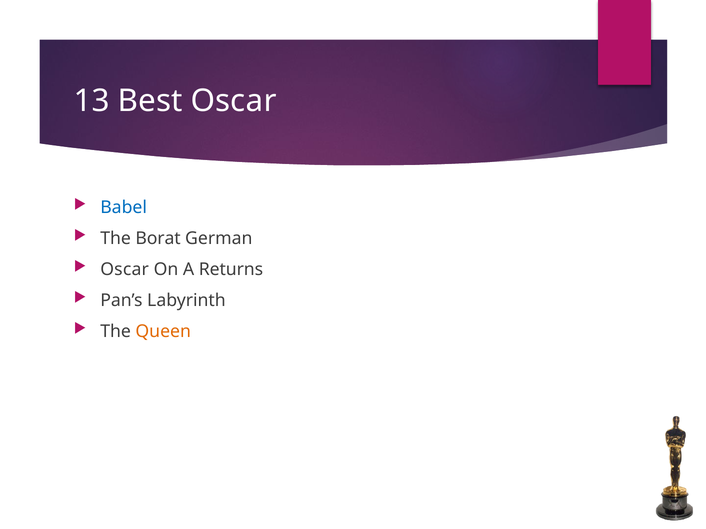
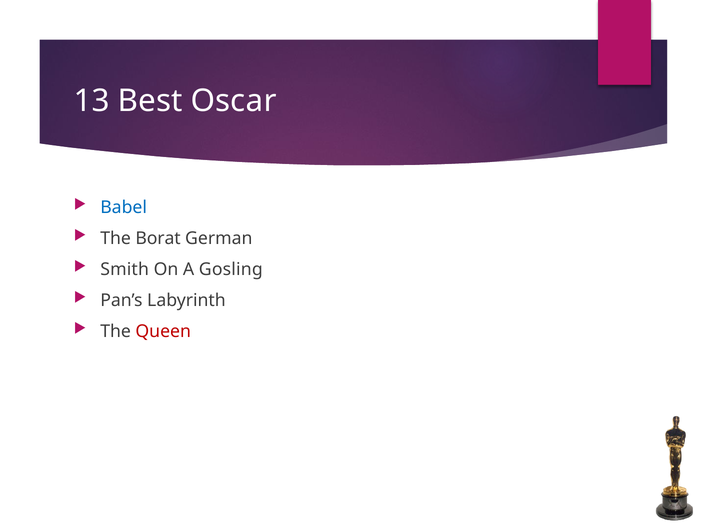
Oscar at (125, 270): Oscar -> Smith
Returns: Returns -> Gosling
Queen colour: orange -> red
